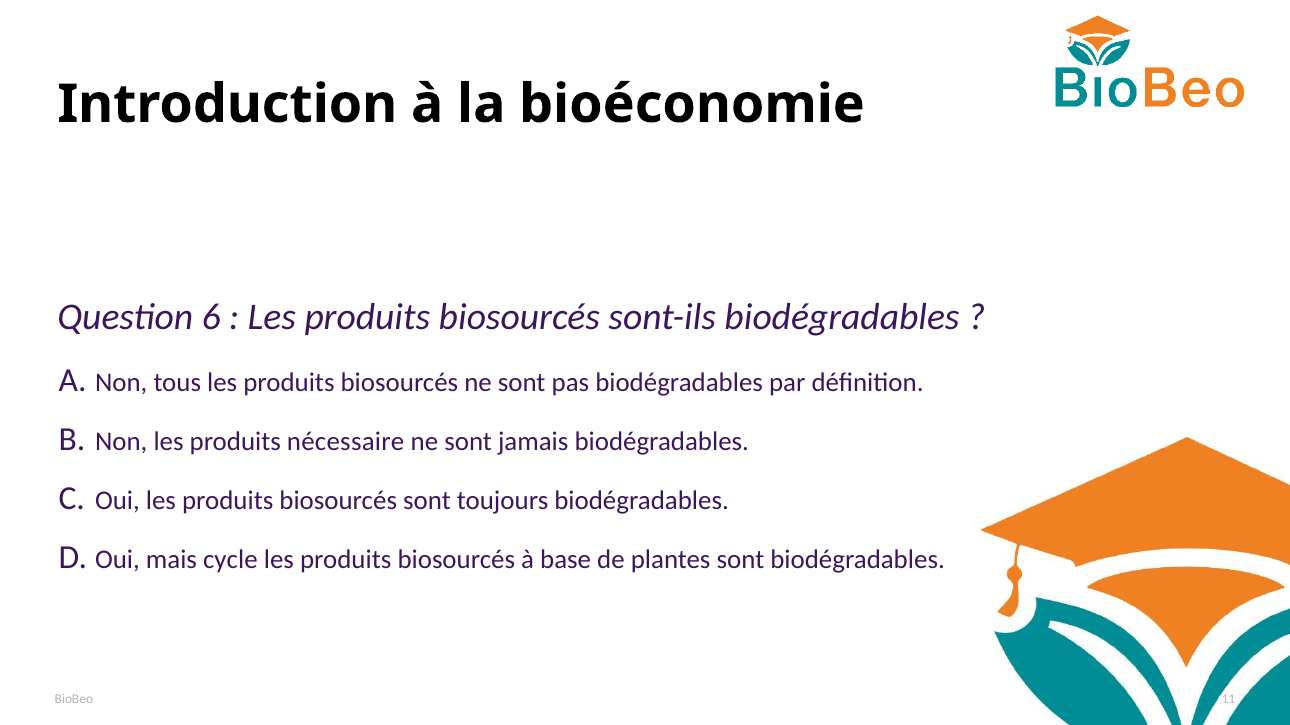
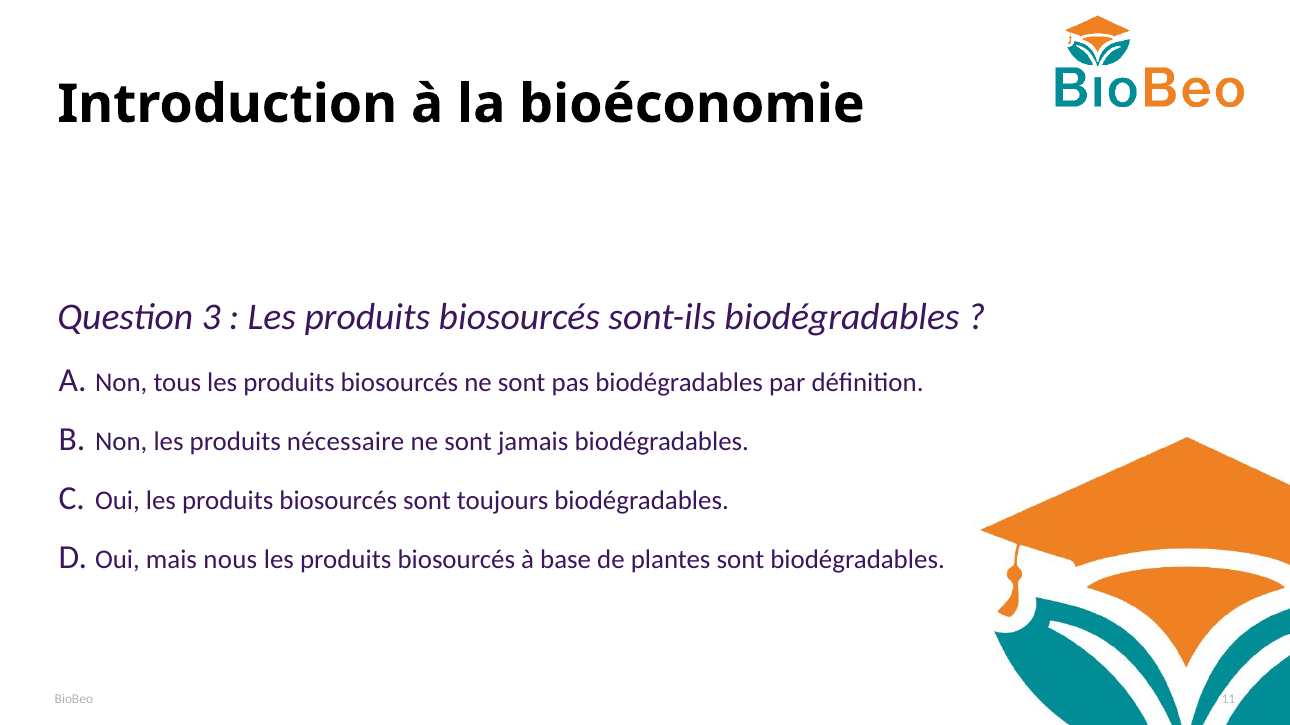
6: 6 -> 3
cycle: cycle -> nous
